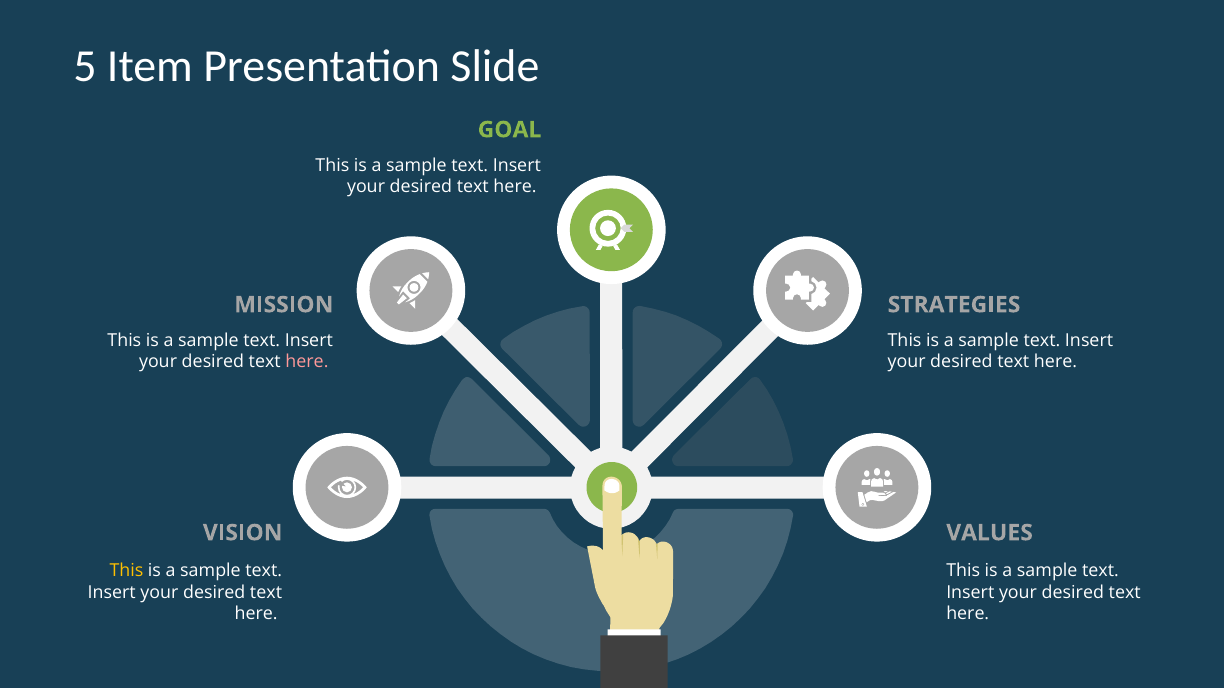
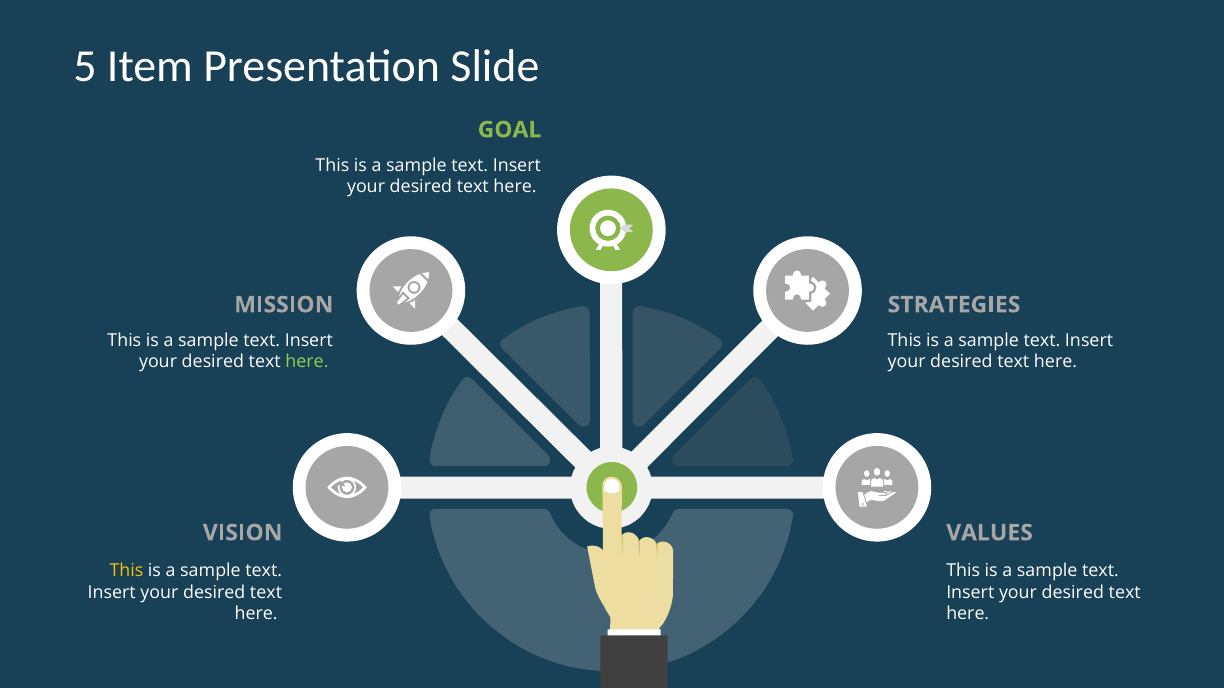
here at (307, 362) colour: pink -> light green
